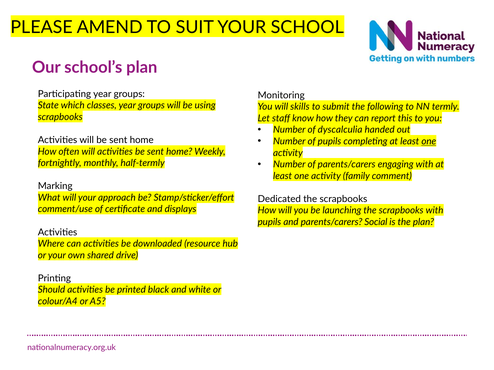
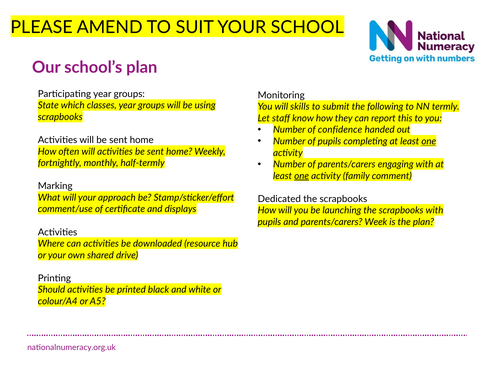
dyscalculia: dyscalculia -> confidence
one at (302, 176) underline: none -> present
Social: Social -> Week
